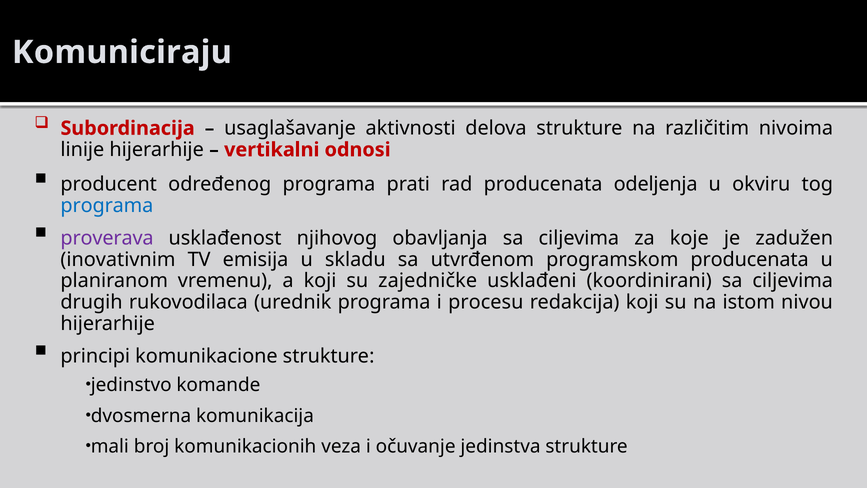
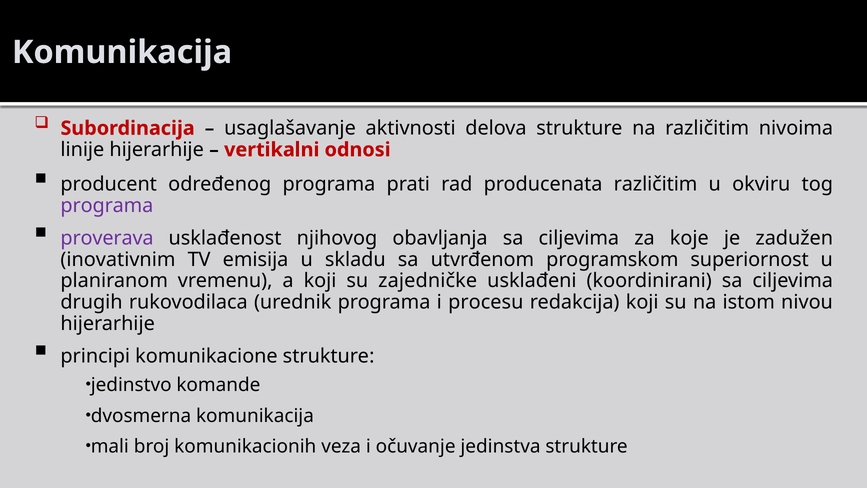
Komuniciraju at (122, 52): Komuniciraju -> Komunikacija
producenata odeljenja: odeljenja -> različitim
programa at (107, 206) colour: blue -> purple
programskom producenata: producenata -> superiornost
